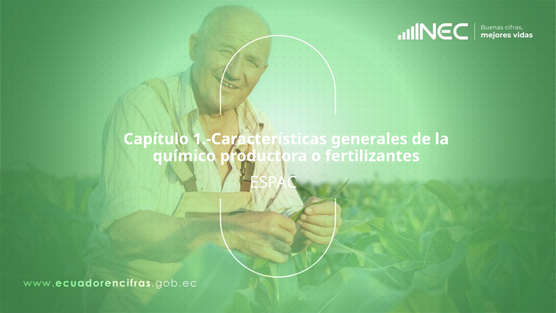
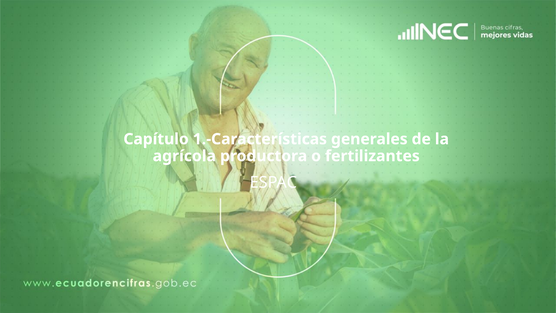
químico: químico -> agrícola
